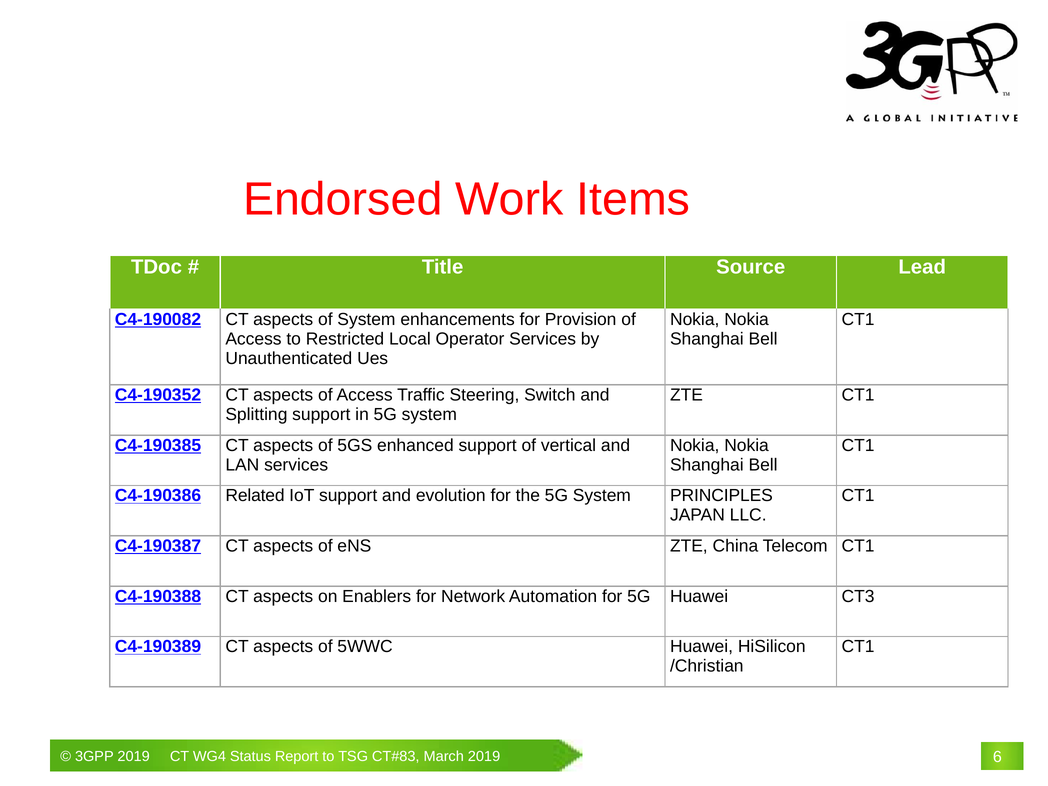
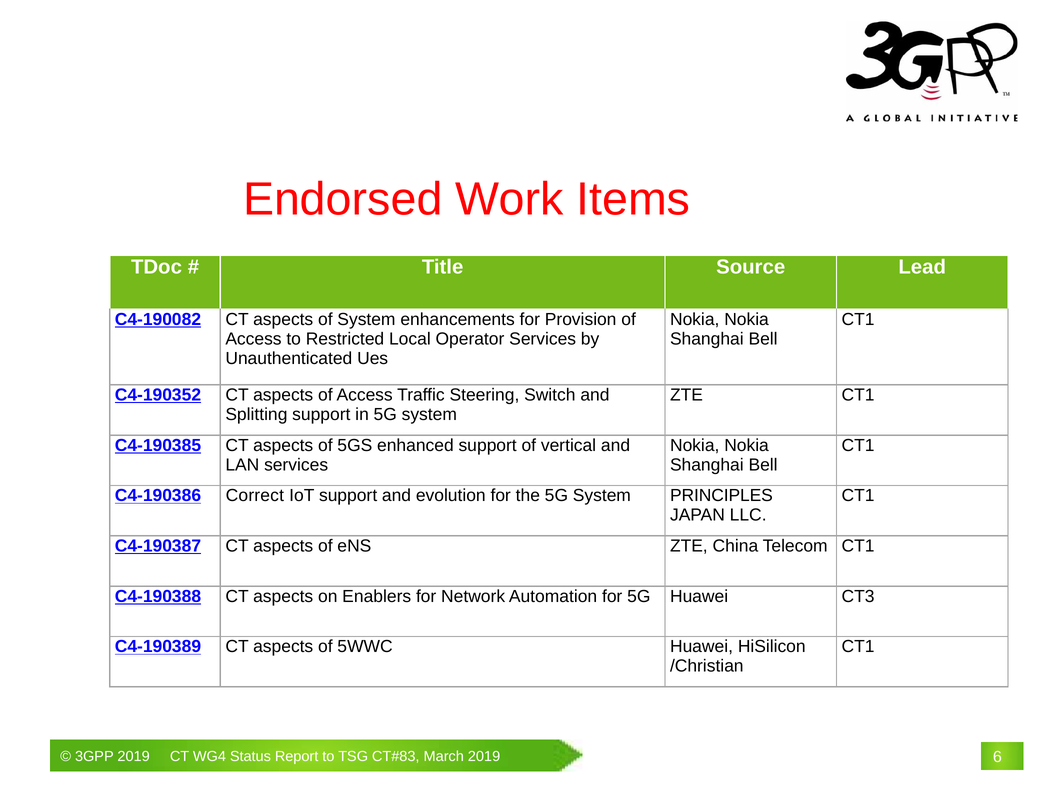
Related: Related -> Correct
